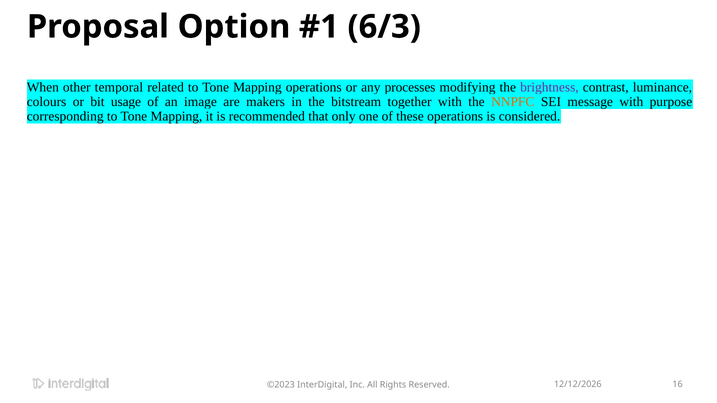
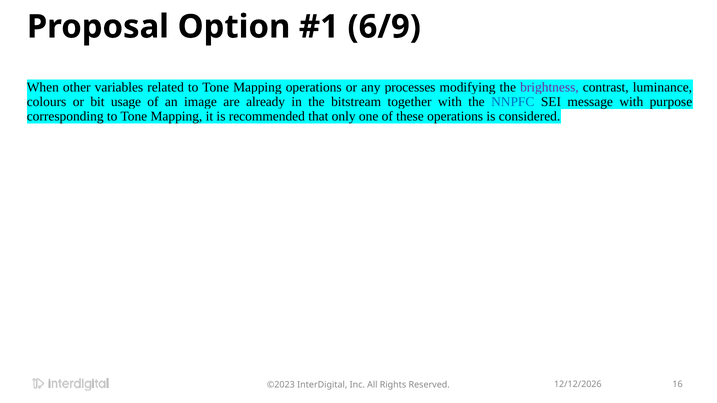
6/3: 6/3 -> 6/9
temporal: temporal -> variables
makers: makers -> already
NNPFC colour: orange -> blue
